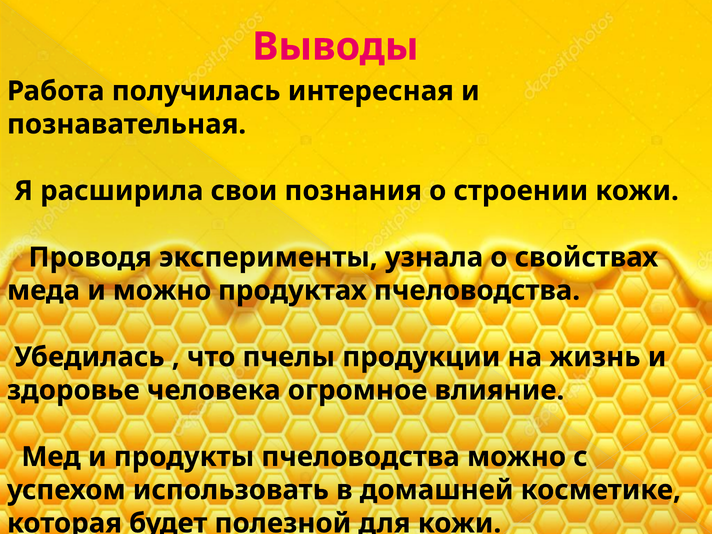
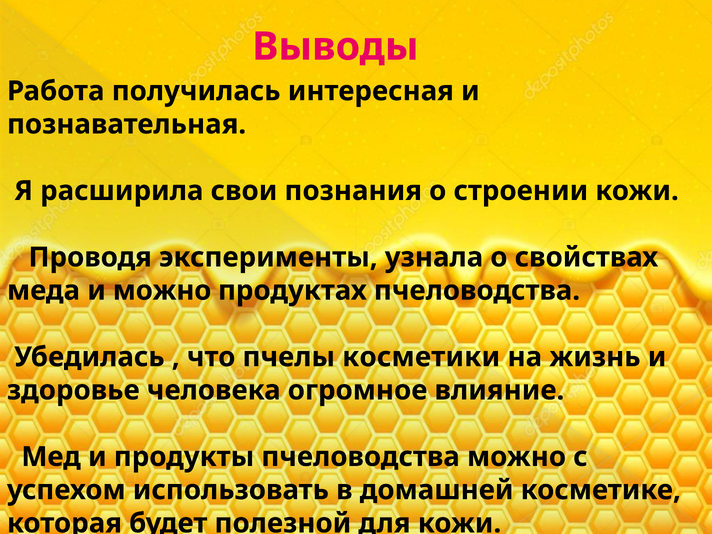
продукции: продукции -> косметики
